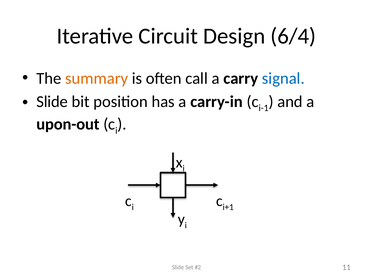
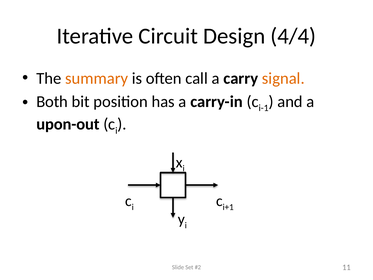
6/4: 6/4 -> 4/4
signal colour: blue -> orange
Slide at (52, 101): Slide -> Both
